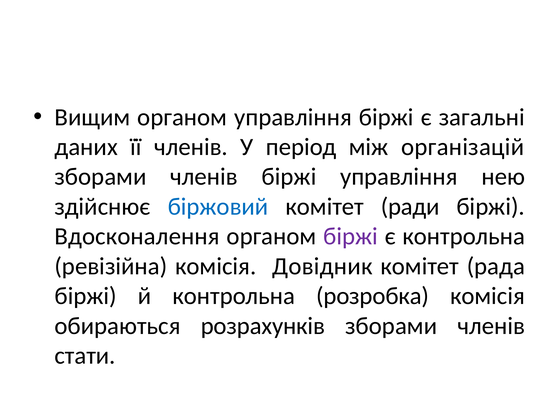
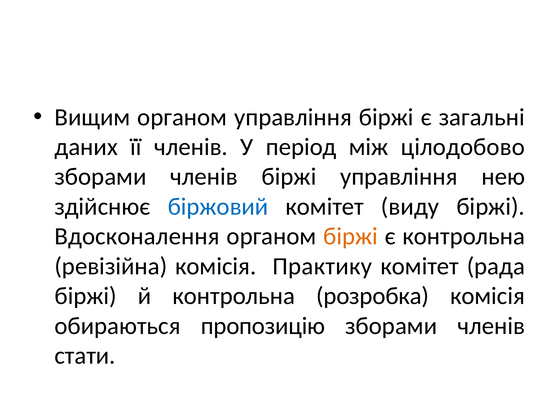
організацій: організацій -> цілодобово
ради: ради -> виду
біржі at (351, 237) colour: purple -> orange
Довідник: Довідник -> Практику
розрахунків: розрахунків -> пропозицію
